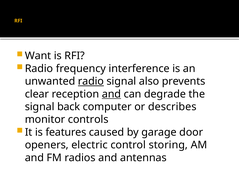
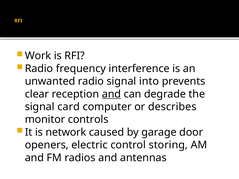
Want: Want -> Work
radio at (91, 81) underline: present -> none
also: also -> into
back: back -> card
features: features -> network
